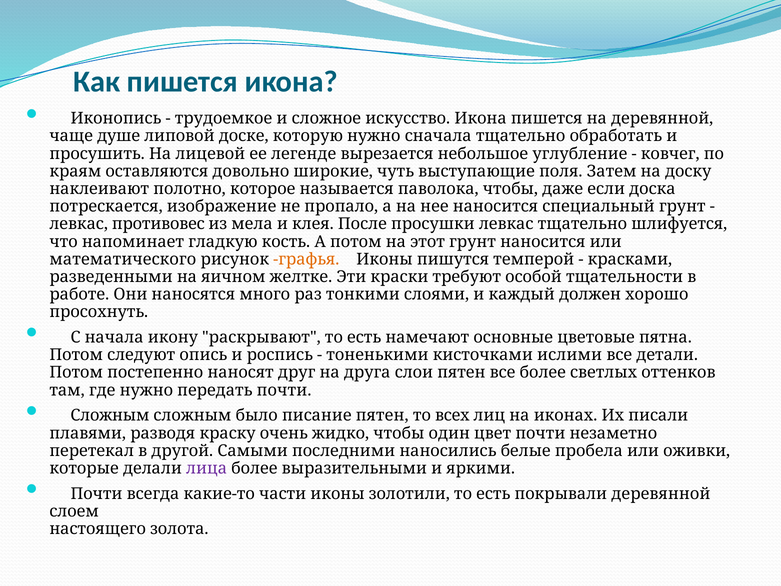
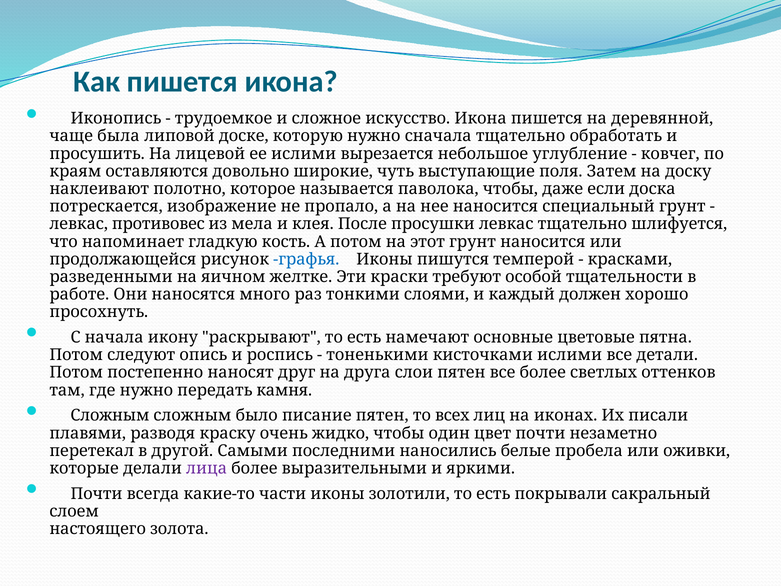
душе: душе -> была
ее легенде: легенде -> ислими
математического: математического -> продолжающейся
графья colour: orange -> blue
передать почти: почти -> камня
покрывали деревянной: деревянной -> сакральный
